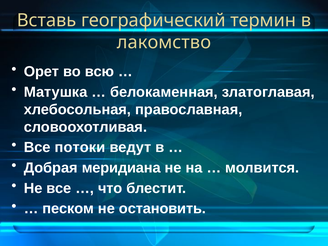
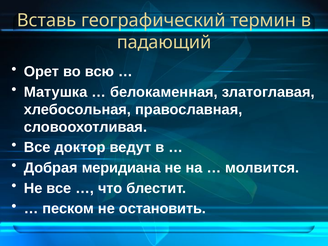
лакомство: лакомство -> падающий
потоки: потоки -> доктор
